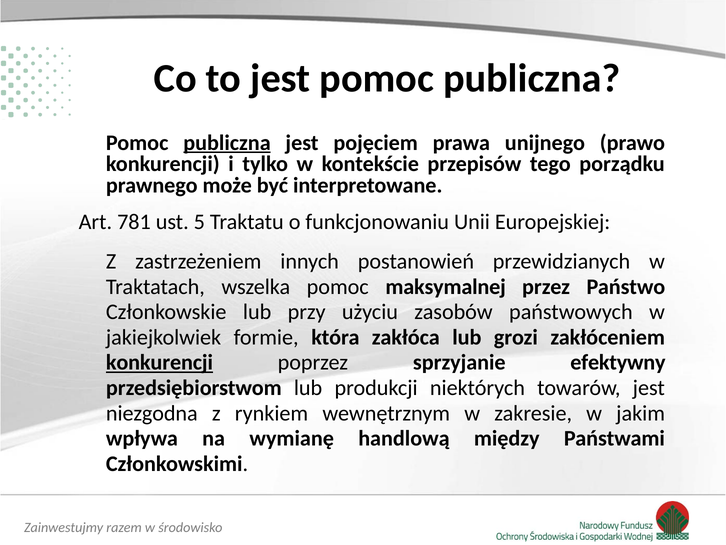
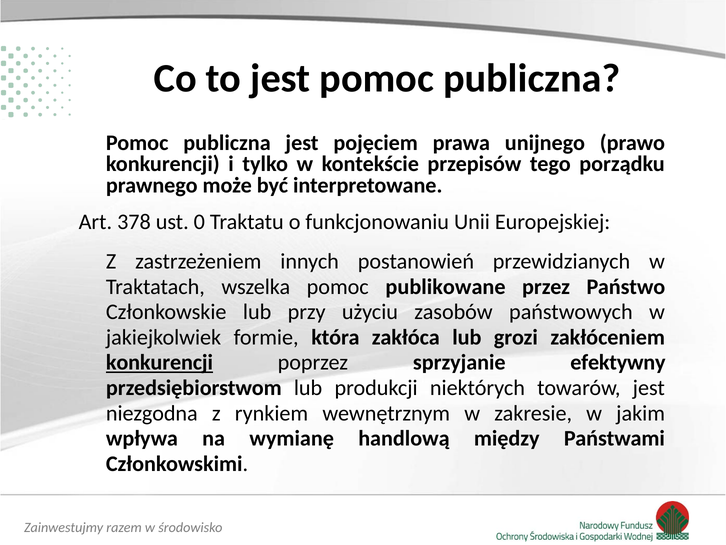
publiczna at (227, 143) underline: present -> none
781: 781 -> 378
5: 5 -> 0
maksymalnej: maksymalnej -> publikowane
